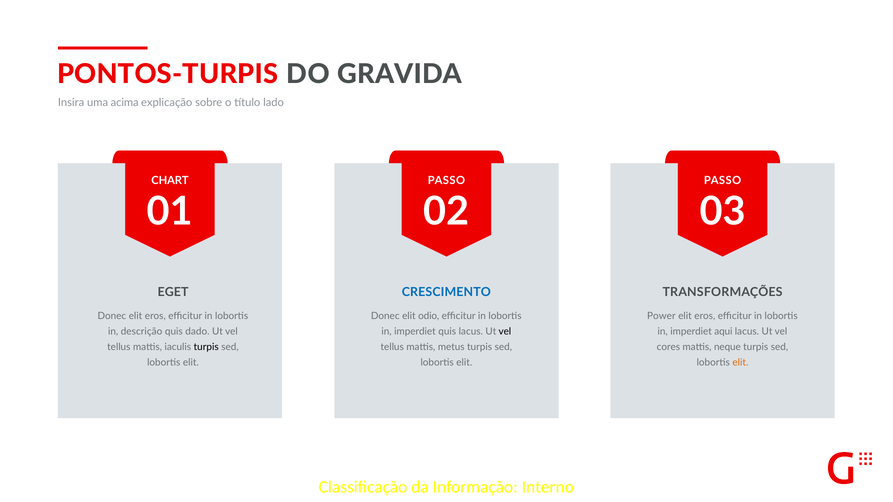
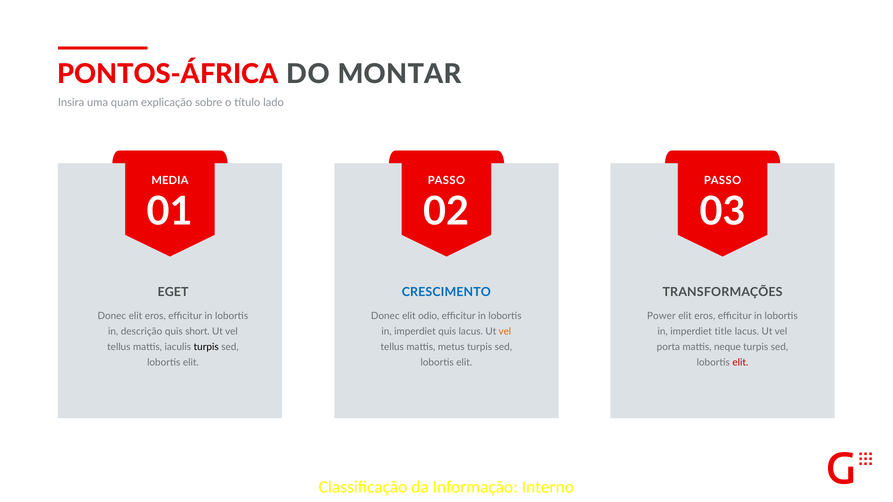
PONTOS-TURPIS: PONTOS-TURPIS -> PONTOS-ÁFRICA
GRAVIDA: GRAVIDA -> MONTAR
acima: acima -> quam
CHART: CHART -> MEDIA
dado: dado -> short
vel at (505, 332) colour: black -> orange
aqui: aqui -> title
cores: cores -> porta
elit at (740, 363) colour: orange -> red
